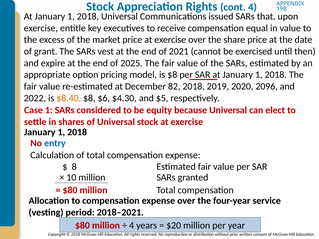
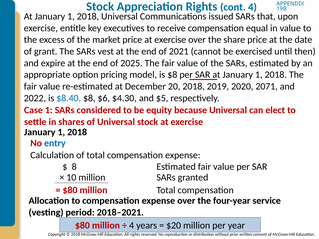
82: 82 -> 20
2096: 2096 -> 2071
$8.40 colour: orange -> blue
